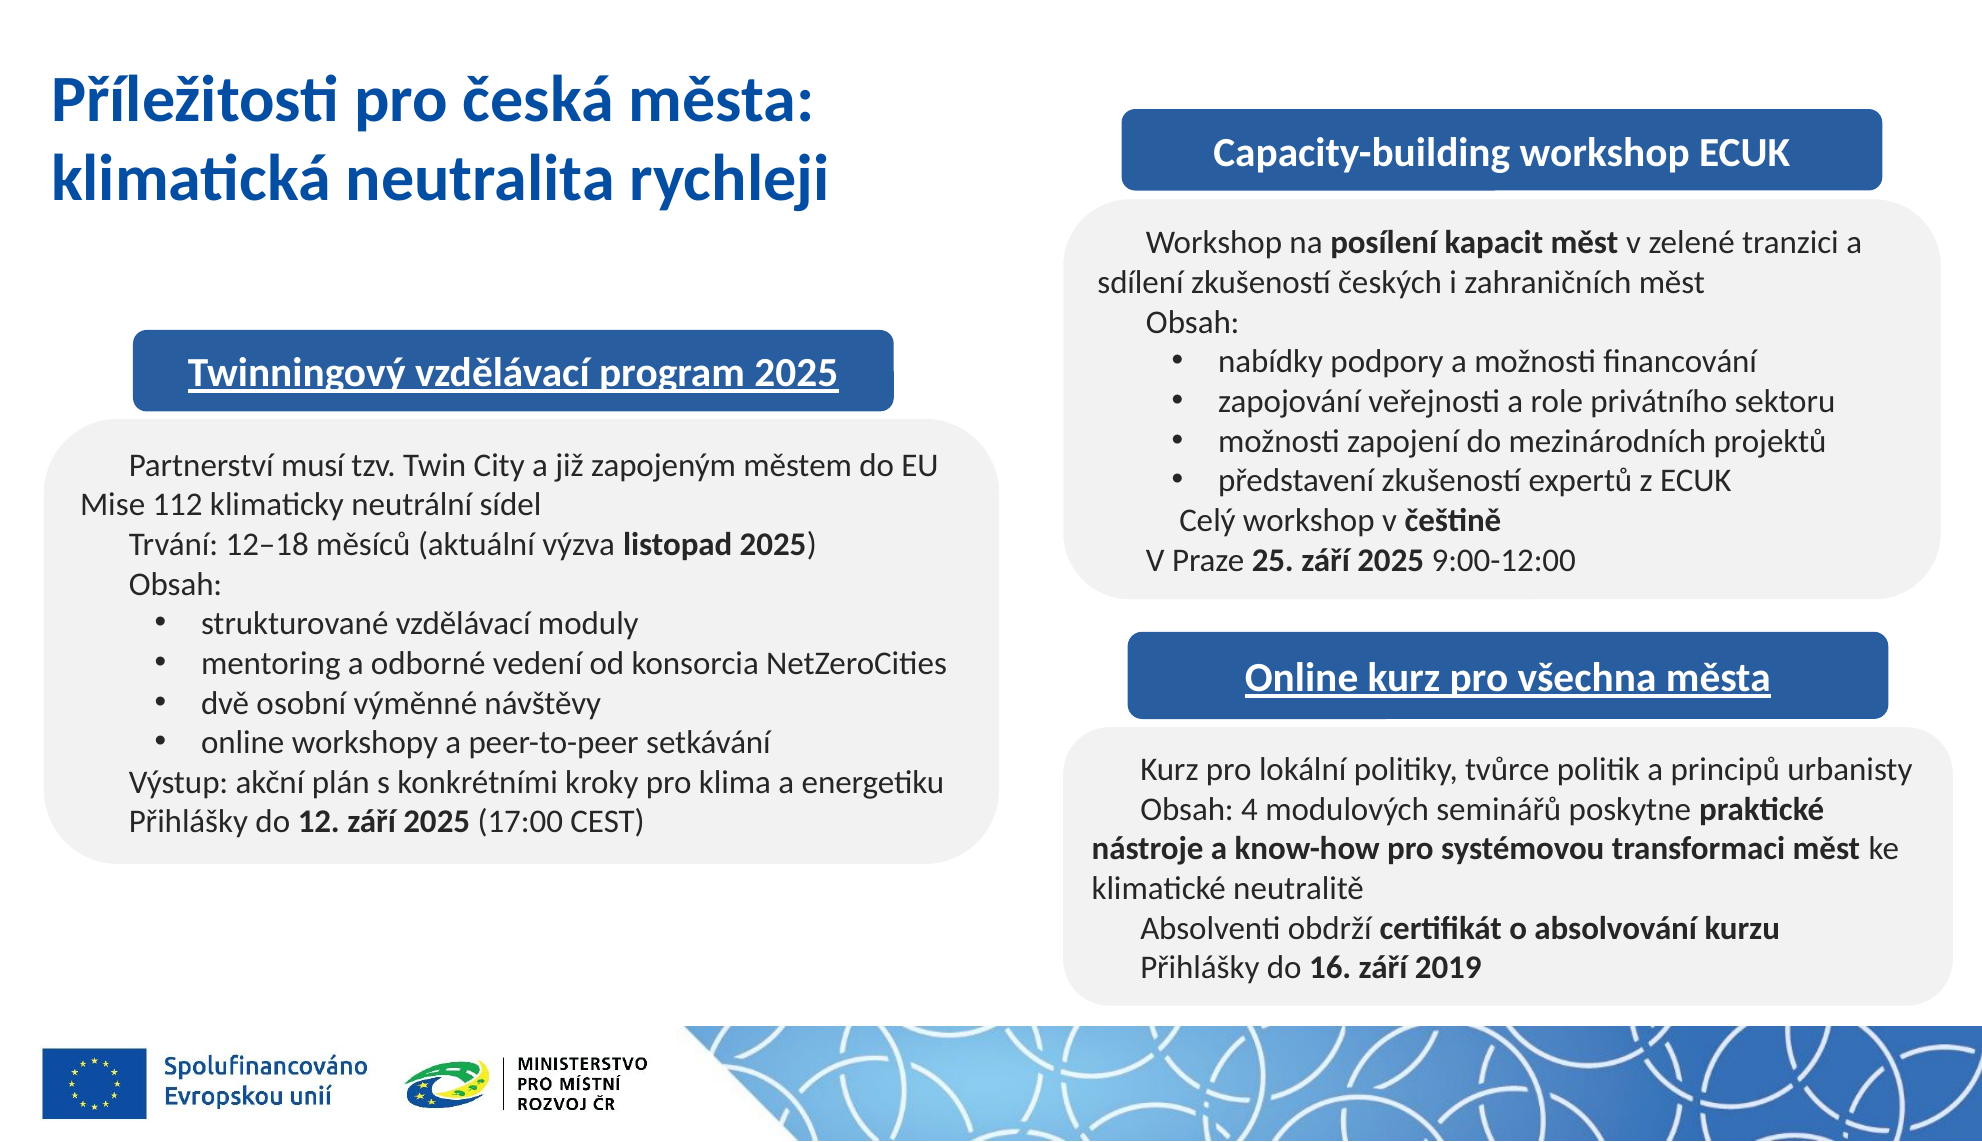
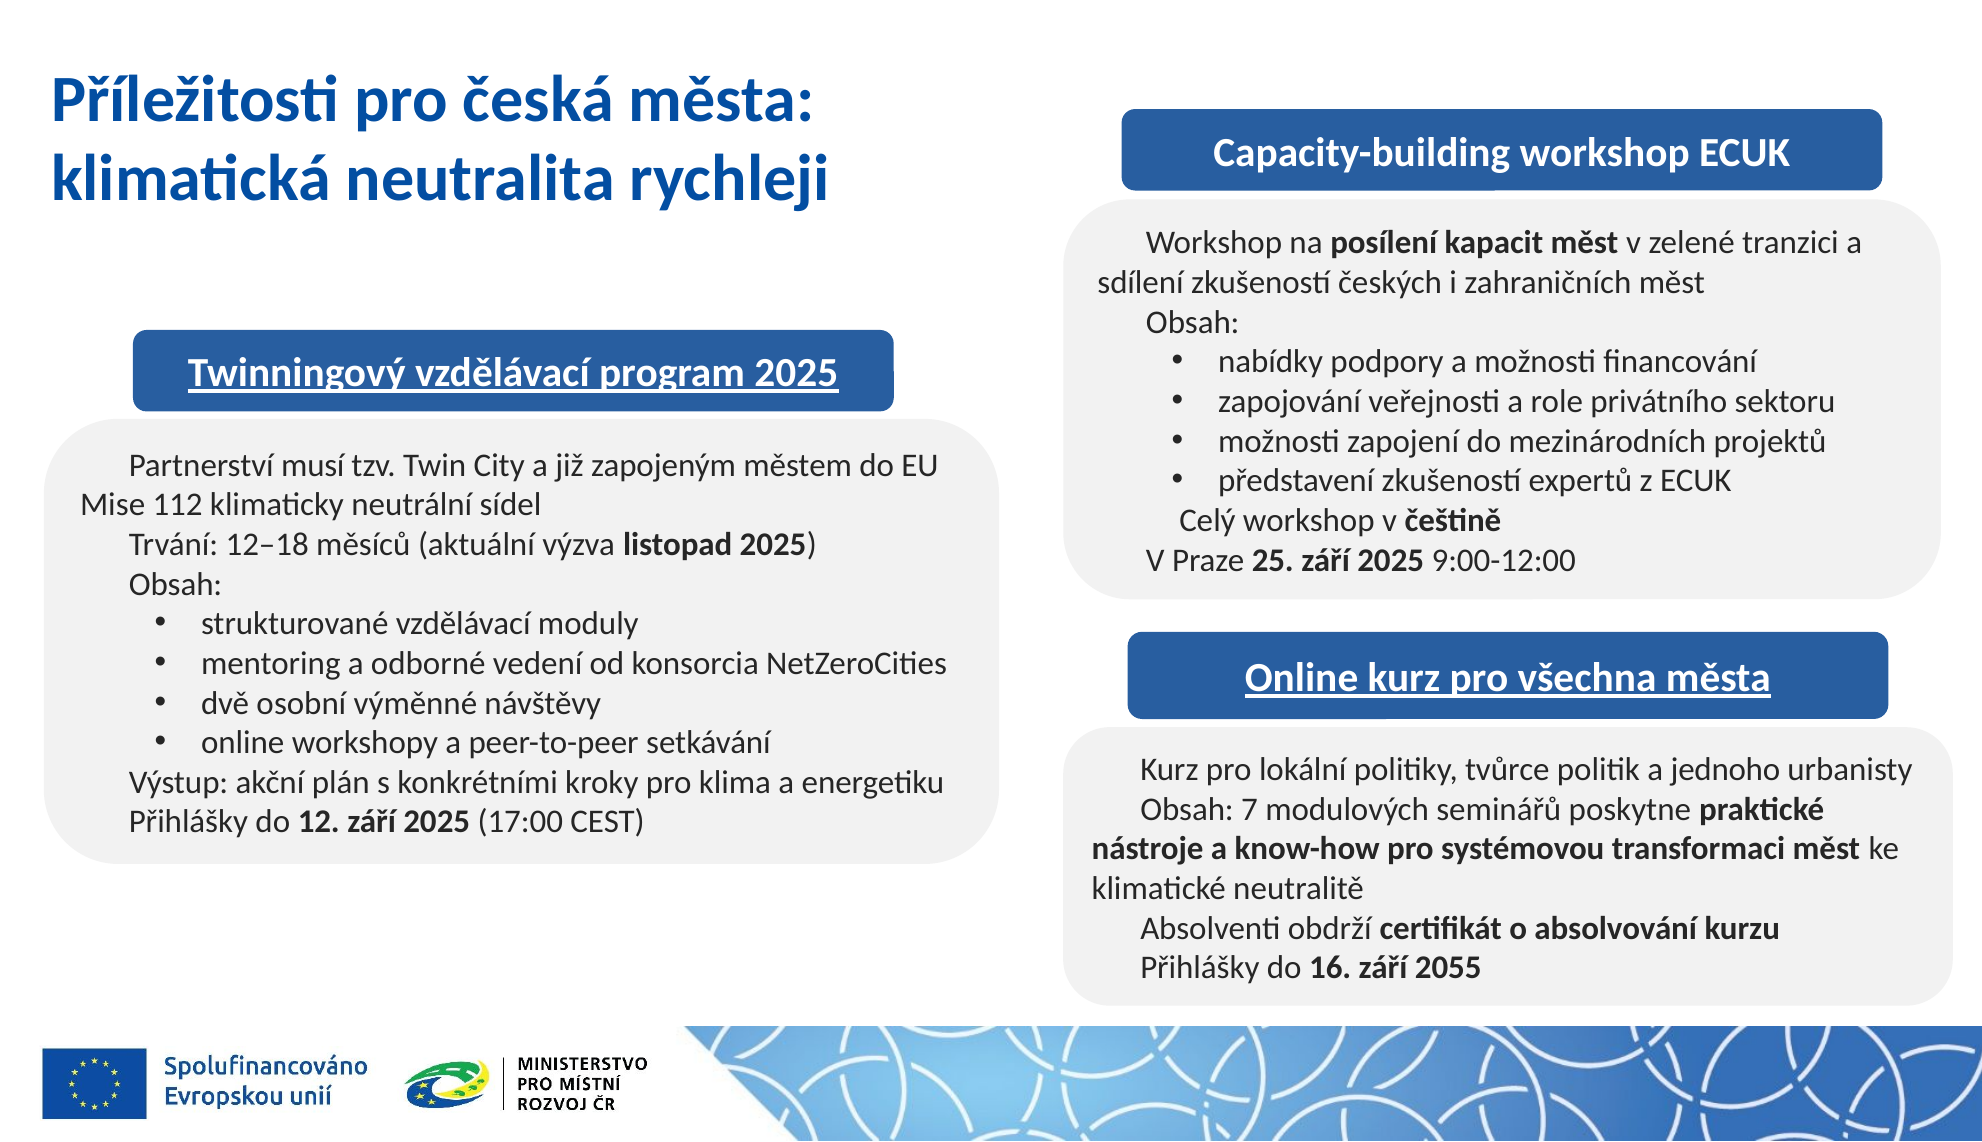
principů: principů -> jednoho
4: 4 -> 7
2019: 2019 -> 2055
